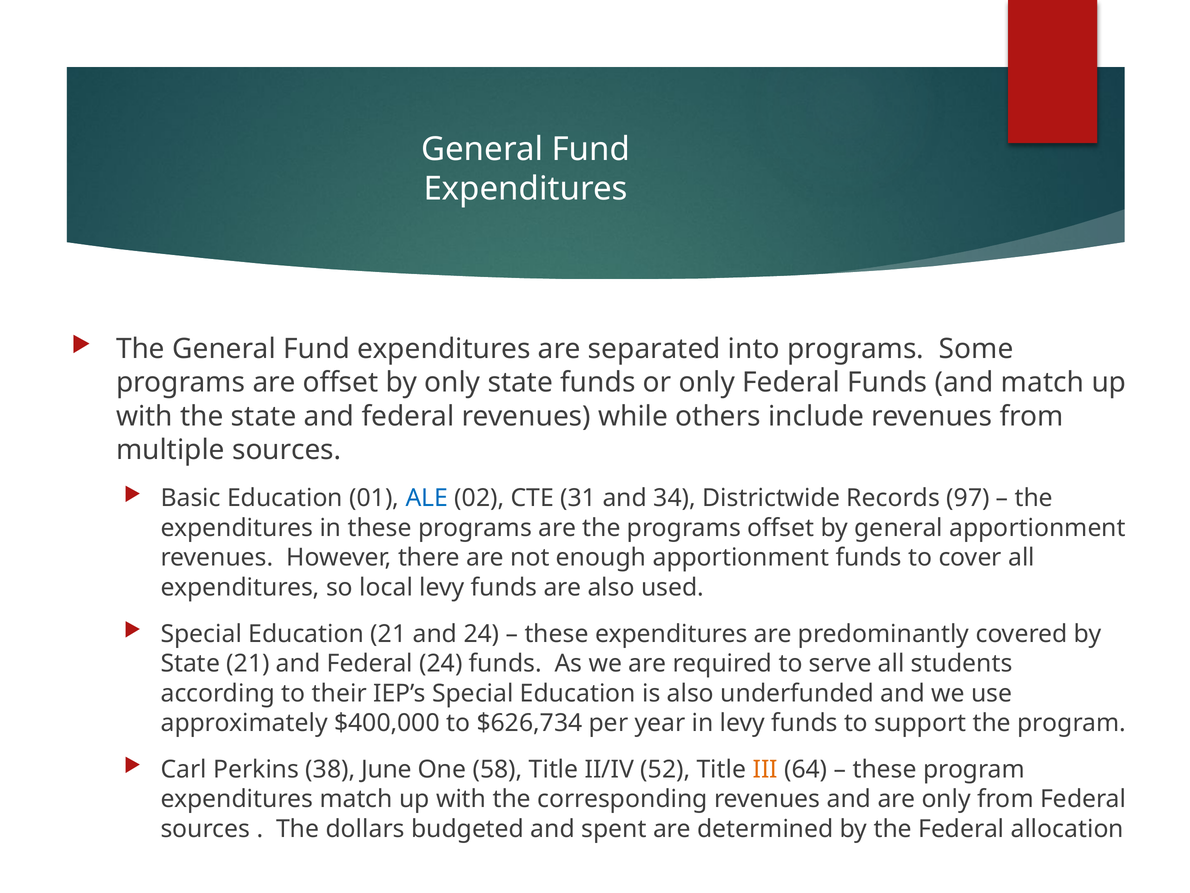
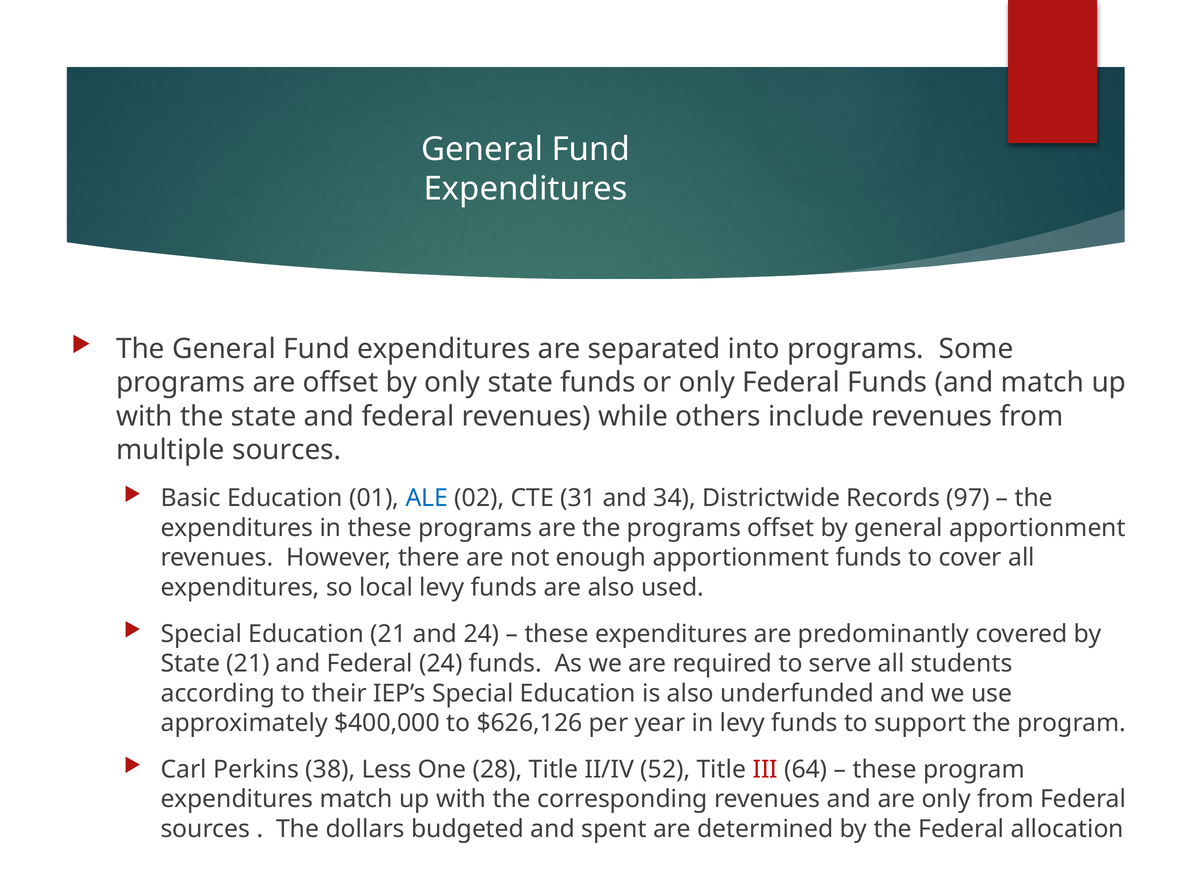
$626,734: $626,734 -> $626,126
June: June -> Less
58: 58 -> 28
III colour: orange -> red
